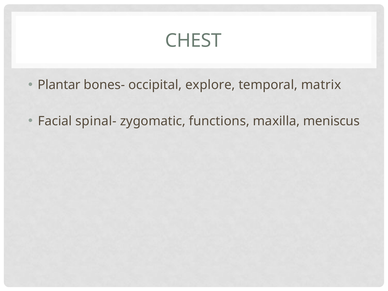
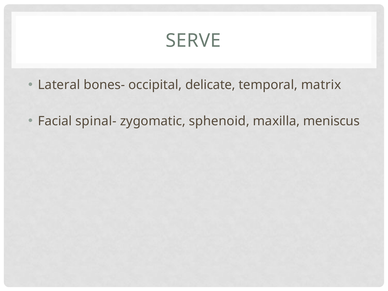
CHEST: CHEST -> SERVE
Plantar: Plantar -> Lateral
explore: explore -> delicate
functions: functions -> sphenoid
